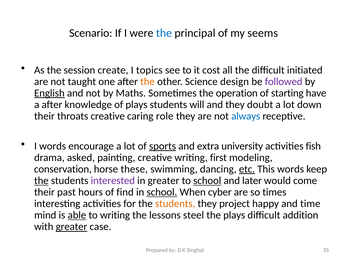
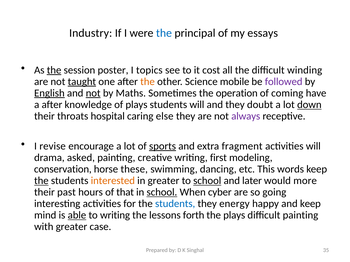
Scenario: Scenario -> Industry
seems: seems -> essays
the at (54, 70) underline: none -> present
create: create -> poster
initiated: initiated -> winding
taught underline: none -> present
design: design -> mobile
not at (93, 93) underline: none -> present
starting: starting -> coming
down underline: none -> present
throats creative: creative -> hospital
role: role -> else
always colour: blue -> purple
I words: words -> revise
university: university -> fragment
activities fish: fish -> will
etc underline: present -> none
interested colour: purple -> orange
come: come -> more
find: find -> that
times: times -> going
students at (175, 204) colour: orange -> blue
project: project -> energy
and time: time -> keep
steel: steel -> forth
difficult addition: addition -> painting
greater at (71, 227) underline: present -> none
